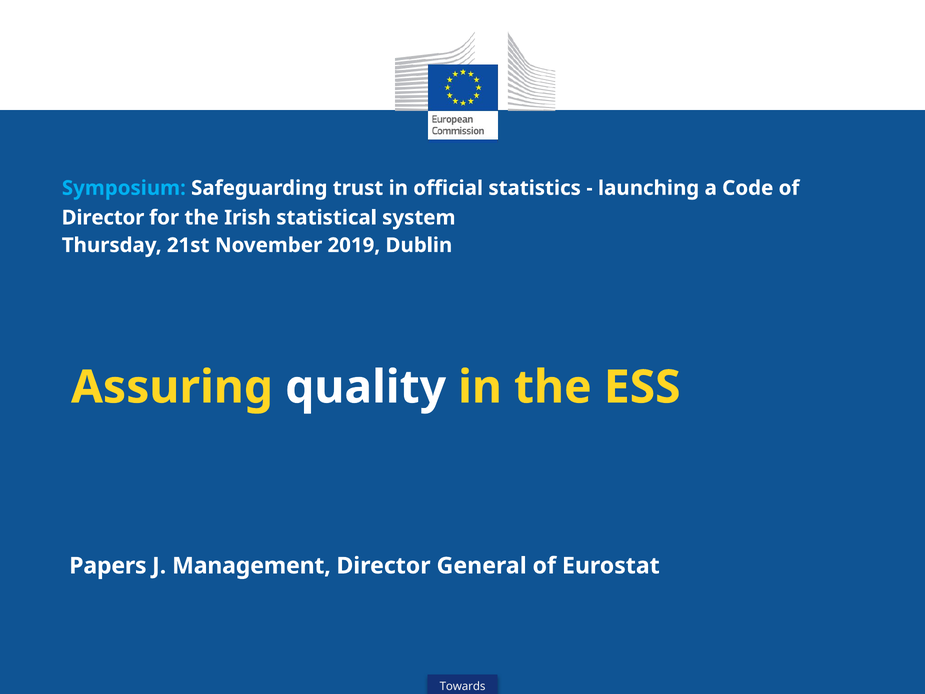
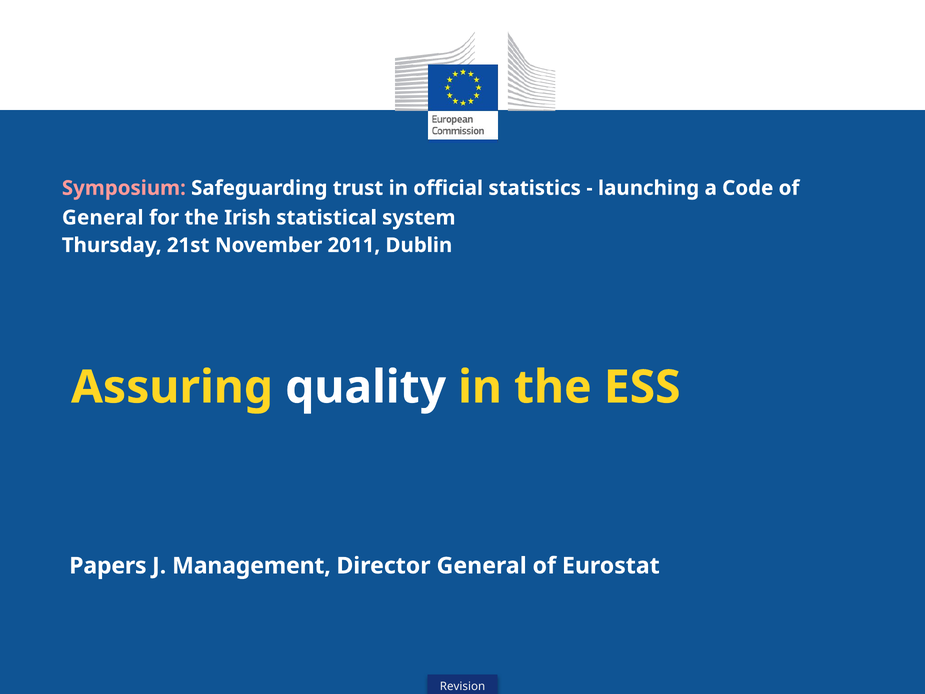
Symposium colour: light blue -> pink
Director at (103, 218): Director -> General
2019: 2019 -> 2011
Towards: Towards -> Revision
